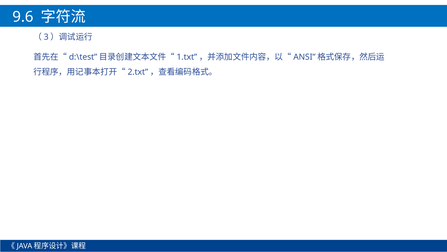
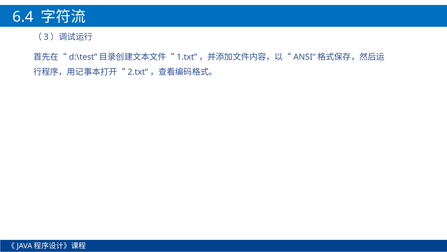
9.6: 9.6 -> 6.4
